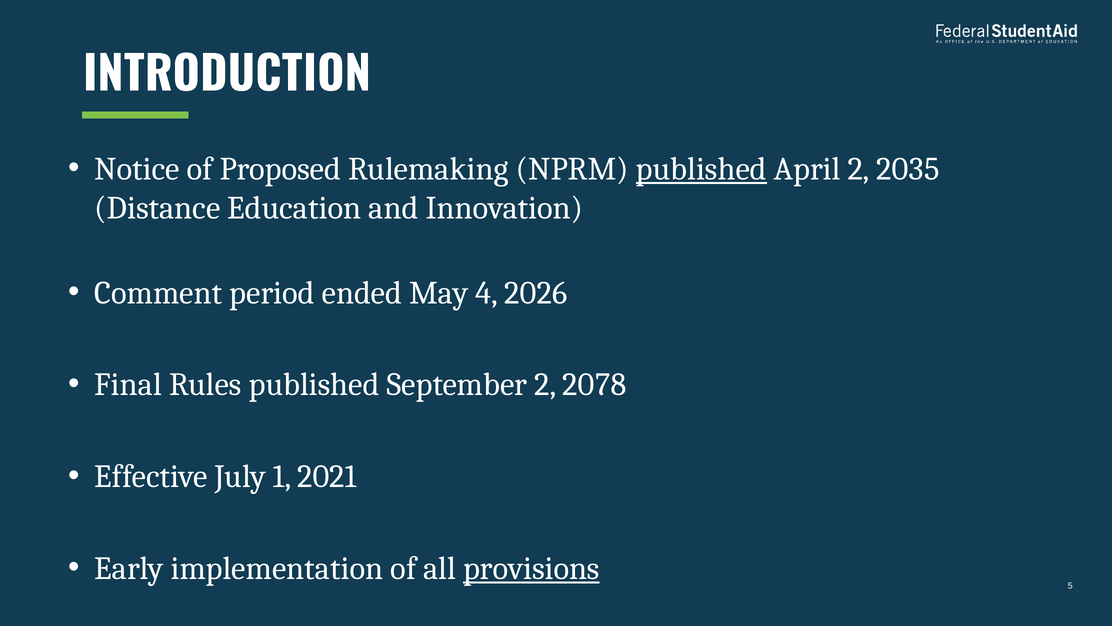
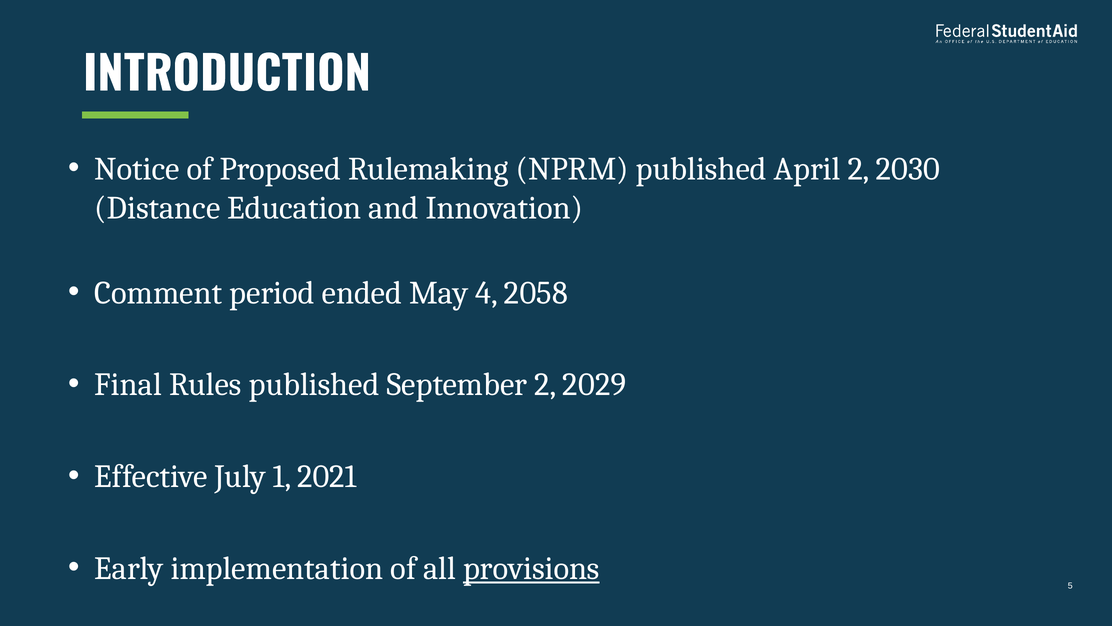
published at (701, 169) underline: present -> none
2035: 2035 -> 2030
2026: 2026 -> 2058
2078: 2078 -> 2029
